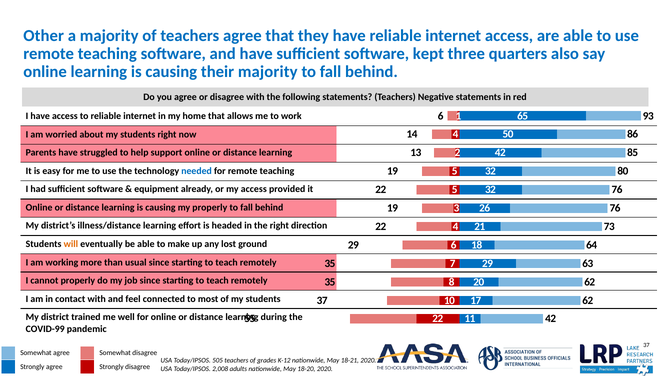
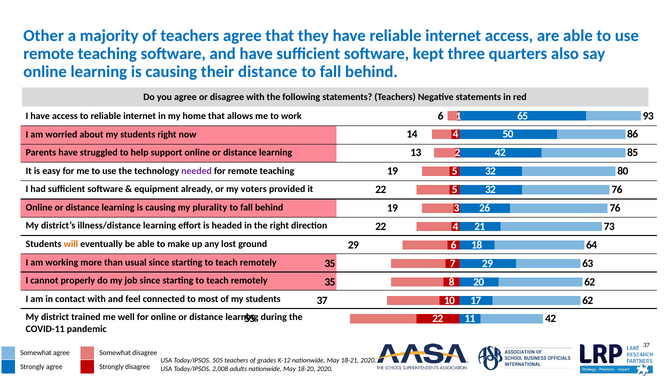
their majority: majority -> distance
needed colour: blue -> purple
my access: access -> voters
my properly: properly -> plurality
COVID-99: COVID-99 -> COVID-11
